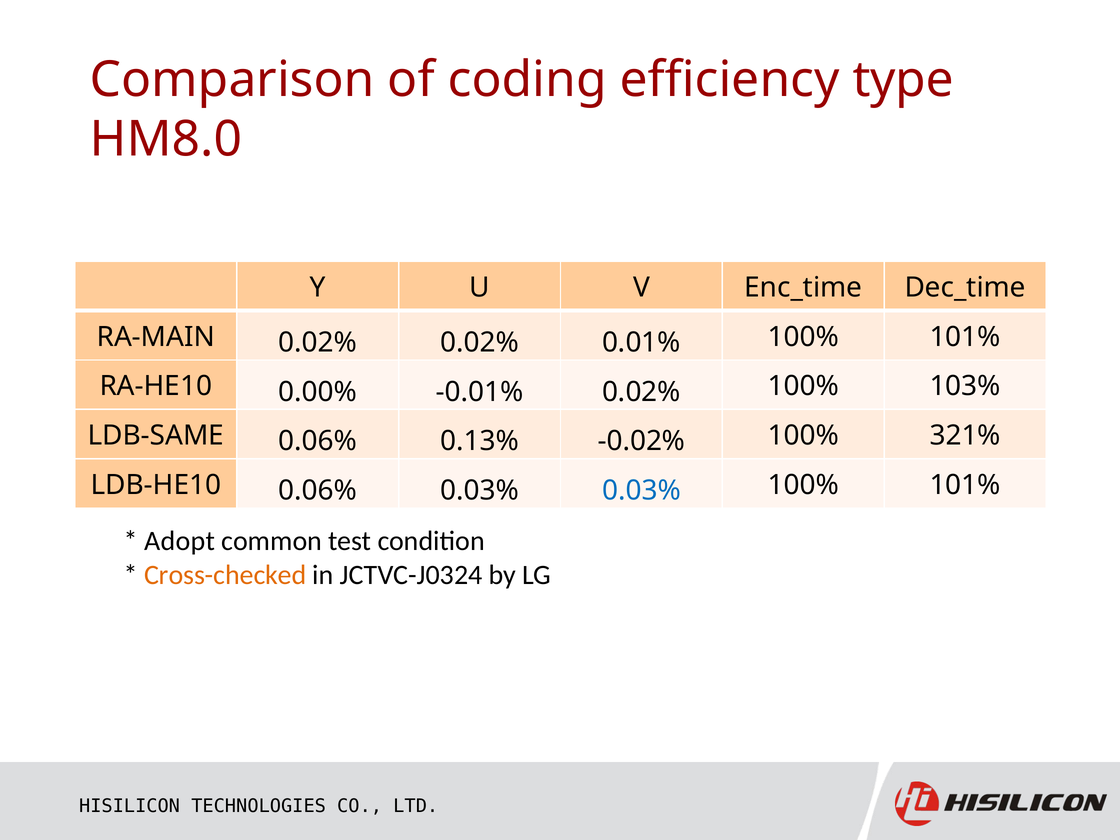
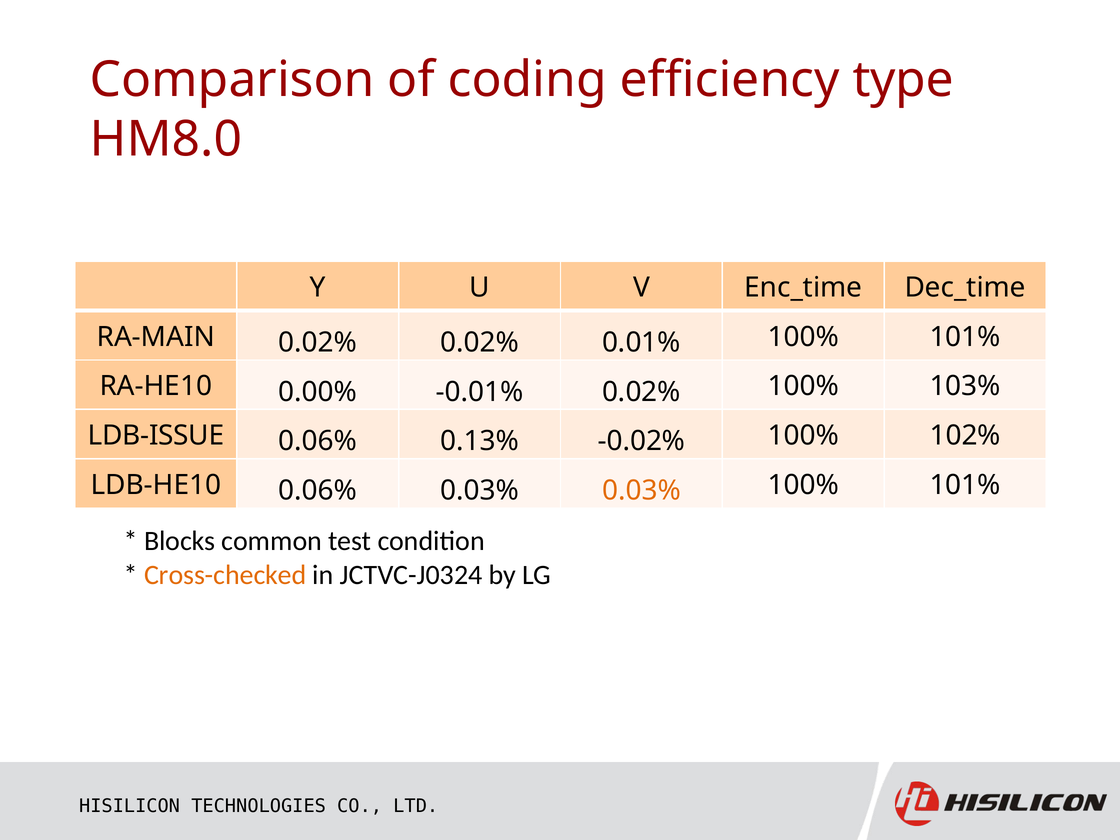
LDB-SAME: LDB-SAME -> LDB-ISSUE
321%: 321% -> 102%
0.03% at (641, 490) colour: blue -> orange
Adopt: Adopt -> Blocks
